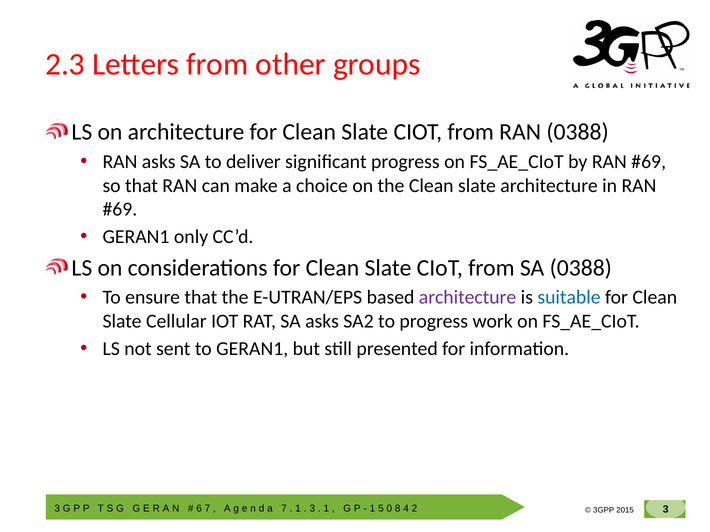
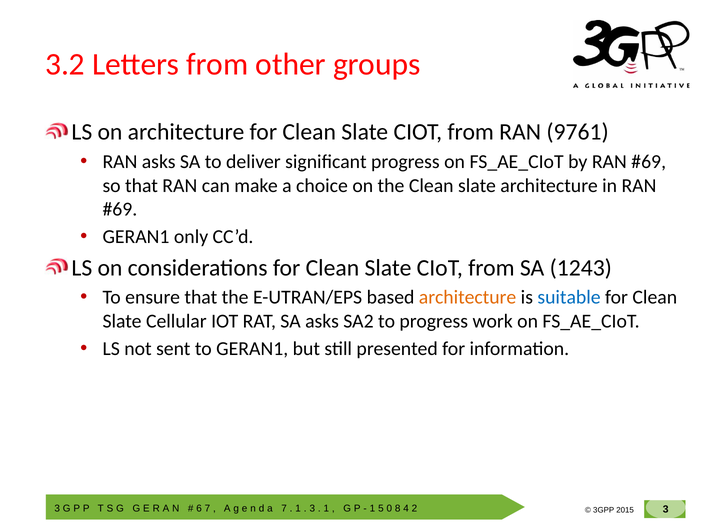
2.3: 2.3 -> 3.2
RAN 0388: 0388 -> 9761
SA 0388: 0388 -> 1243
architecture at (468, 298) colour: purple -> orange
